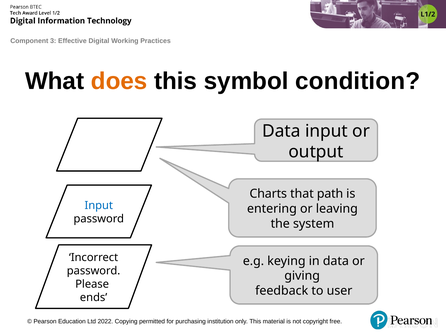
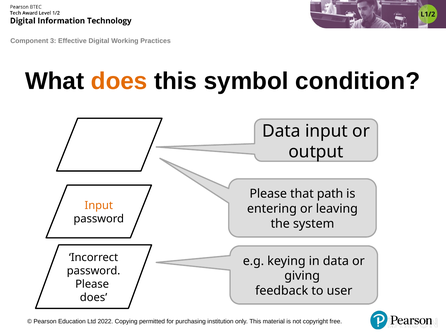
Charts at (268, 194): Charts -> Please
Input at (99, 205) colour: blue -> orange
ends at (94, 297): ends -> does
